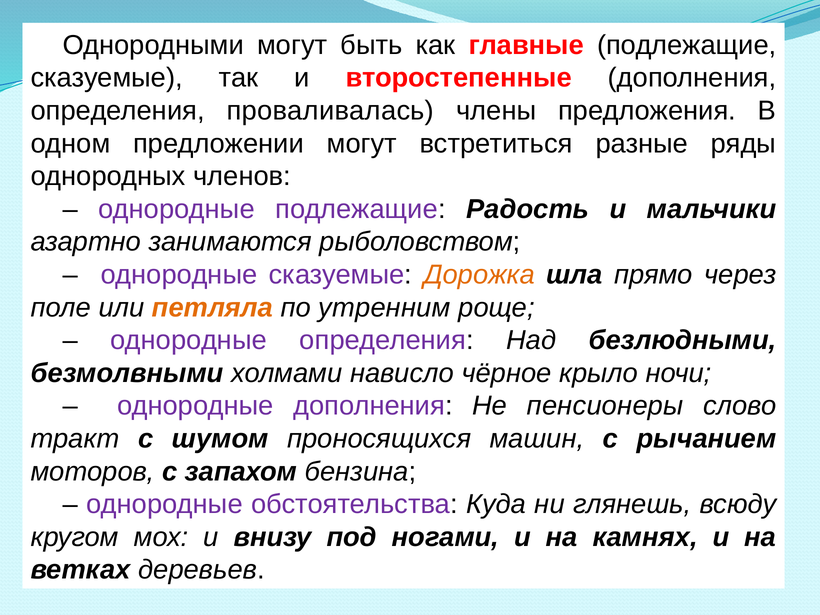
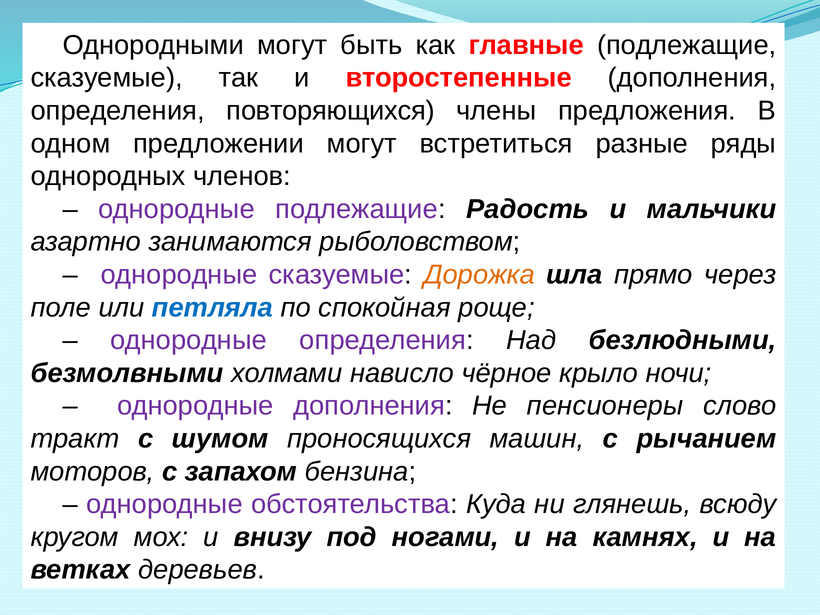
проваливалась: проваливалась -> повторяющихся
петляла colour: orange -> blue
утренним: утренним -> спокойная
